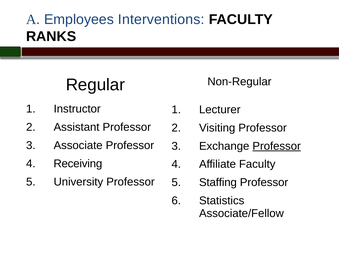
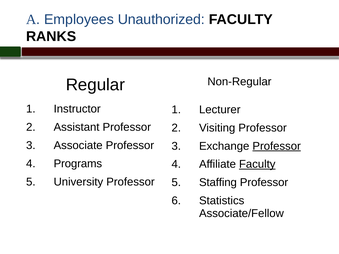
Interventions: Interventions -> Unauthorized
Receiving: Receiving -> Programs
Faculty at (257, 164) underline: none -> present
